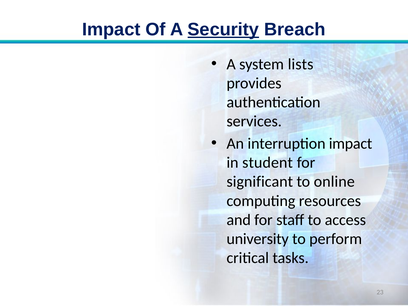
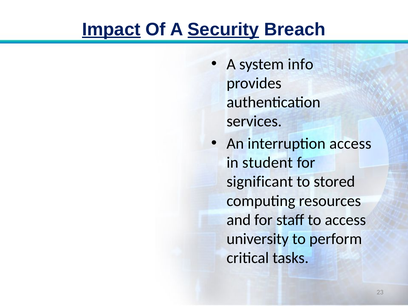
Impact at (111, 29) underline: none -> present
lists: lists -> info
interruption impact: impact -> access
online: online -> stored
